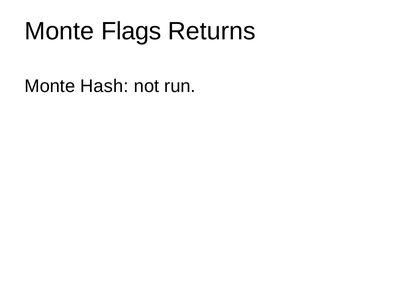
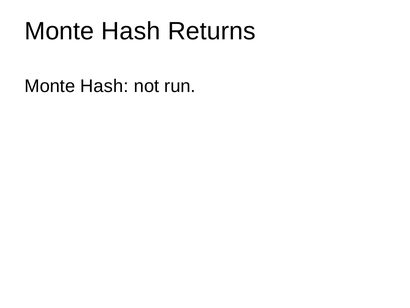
Flags at (131, 31): Flags -> Hash
